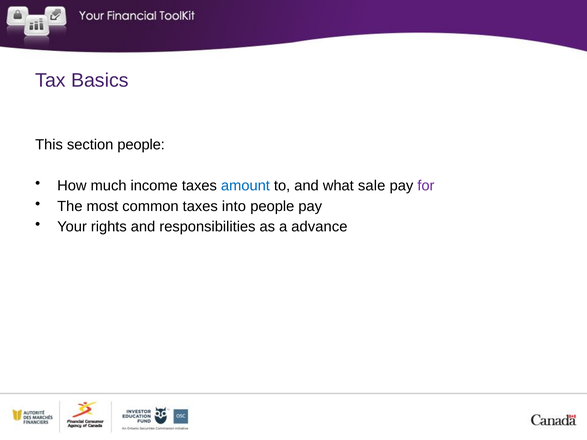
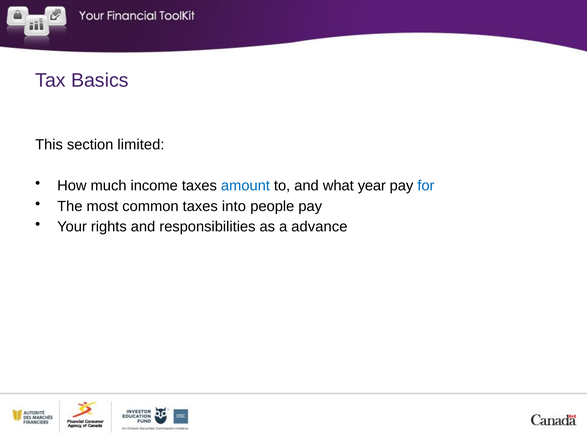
section people: people -> limited
sale: sale -> year
for colour: purple -> blue
